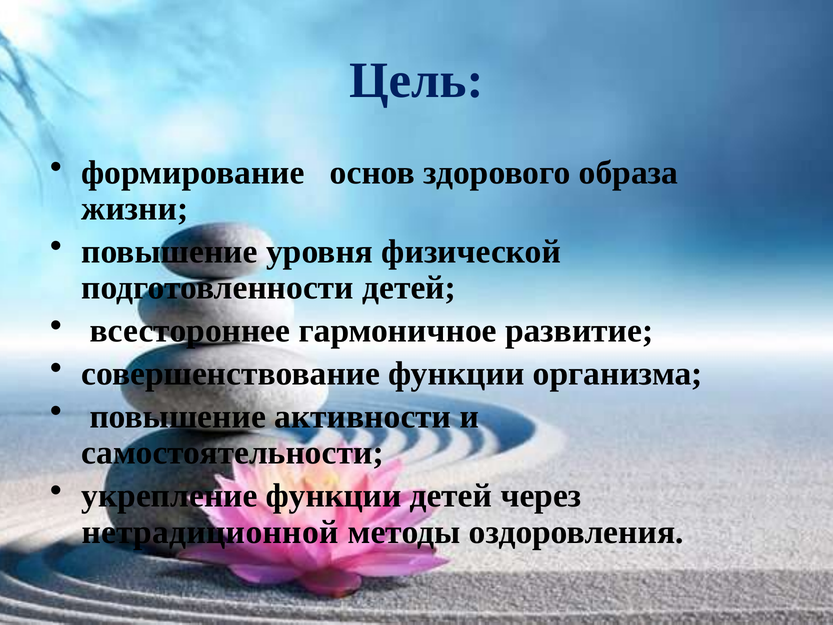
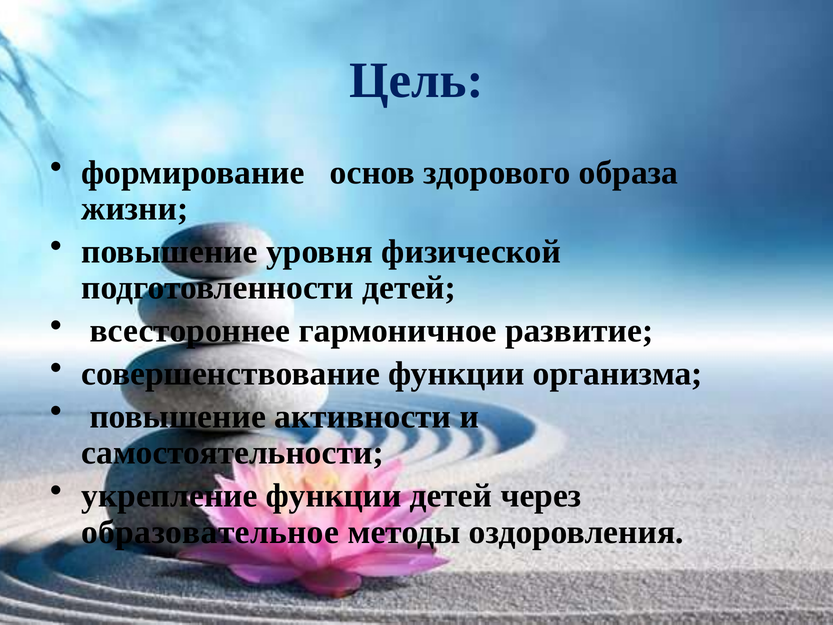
нетрадиционной: нетрадиционной -> образовательное
